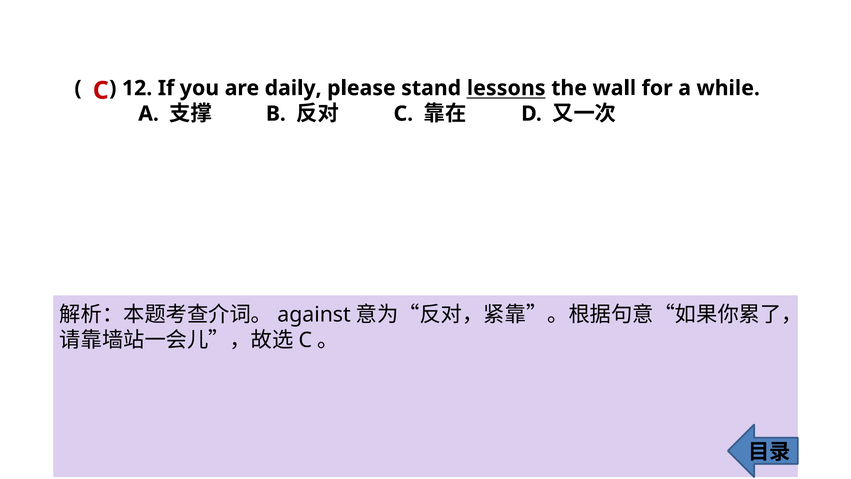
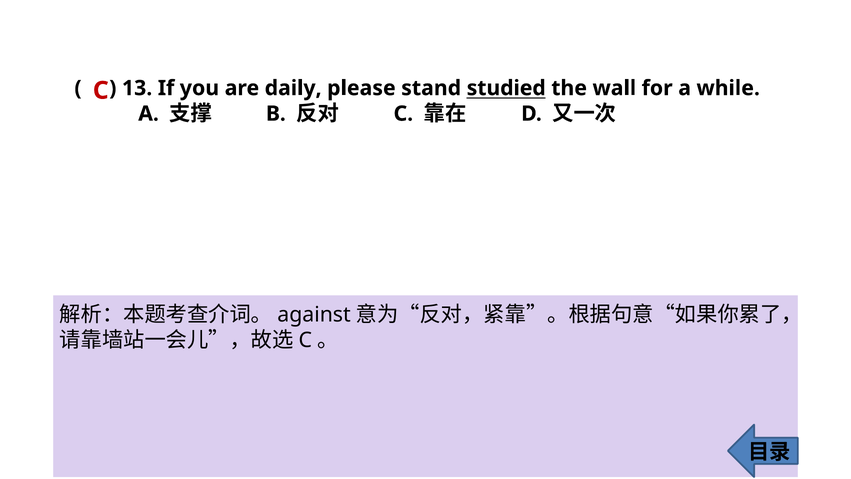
12: 12 -> 13
lessons: lessons -> studied
